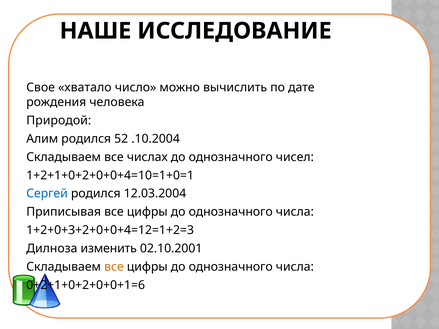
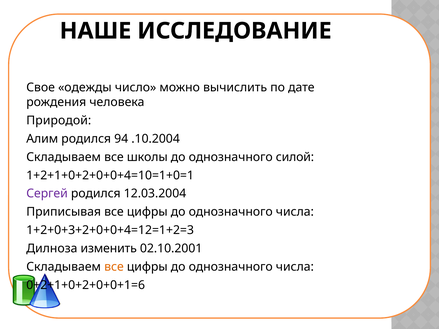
хватало: хватало -> одежды
52: 52 -> 94
числах: числах -> школы
чисел: чисел -> силой
Сергей colour: blue -> purple
